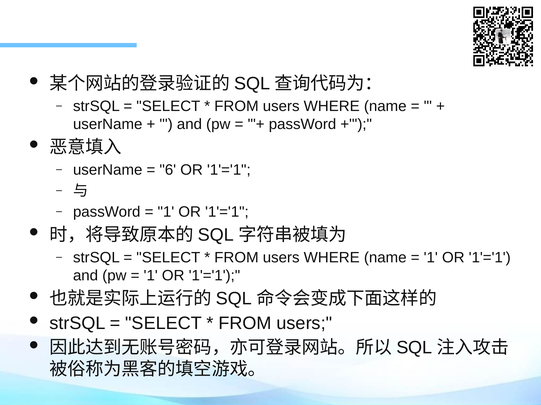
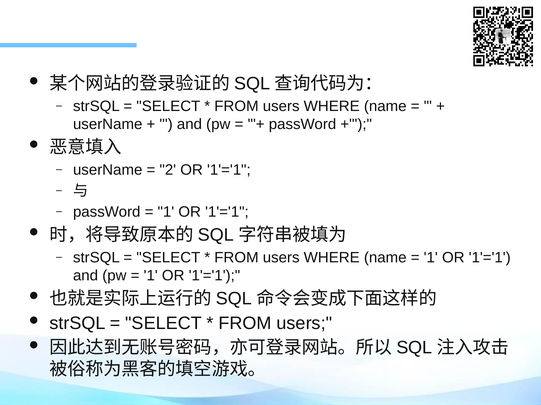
6: 6 -> 2
